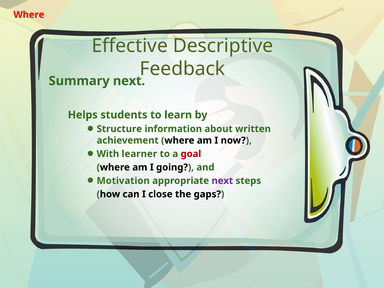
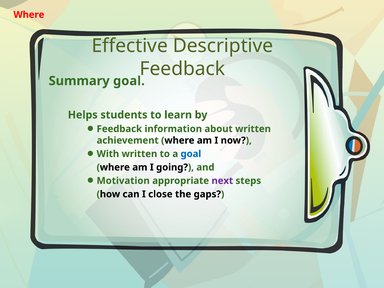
Summary next: next -> goal
Structure at (119, 129): Structure -> Feedback
With learner: learner -> written
goal at (191, 154) colour: red -> blue
